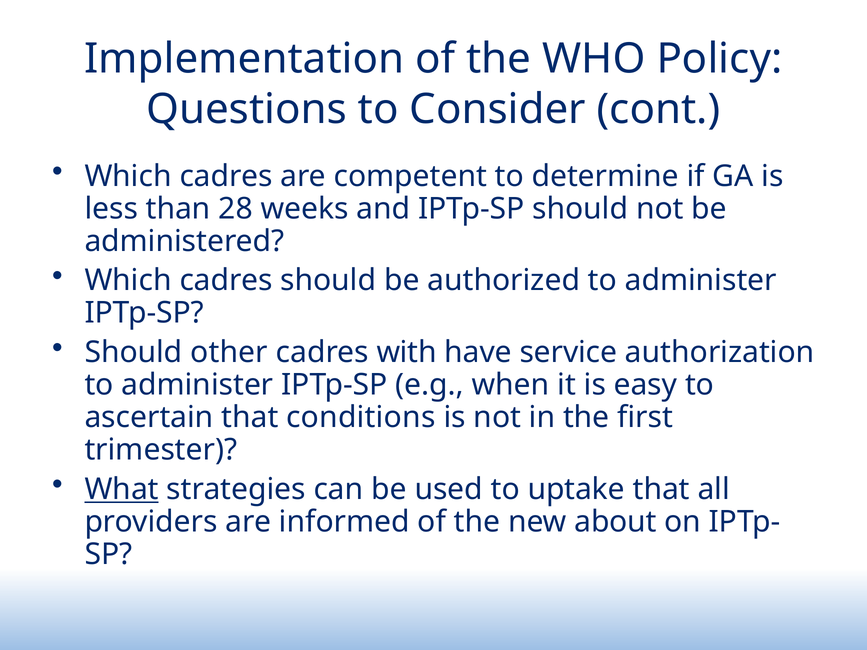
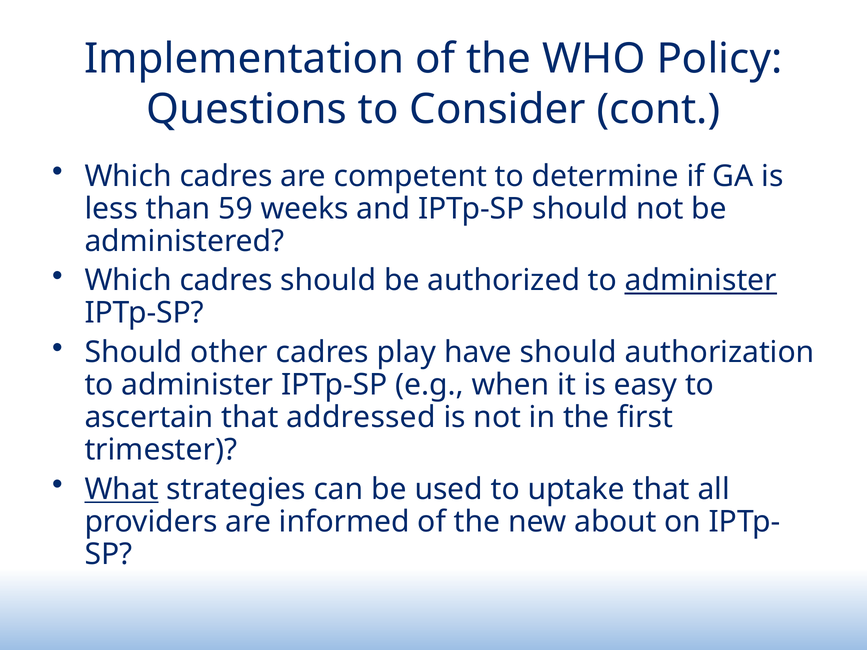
28: 28 -> 59
administer at (701, 281) underline: none -> present
with: with -> play
have service: service -> should
conditions: conditions -> addressed
